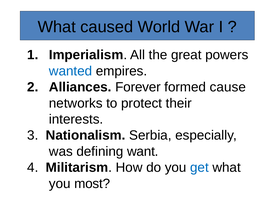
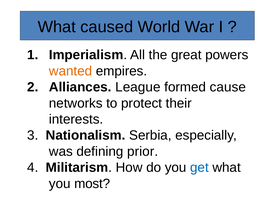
wanted colour: blue -> orange
Forever: Forever -> League
want: want -> prior
